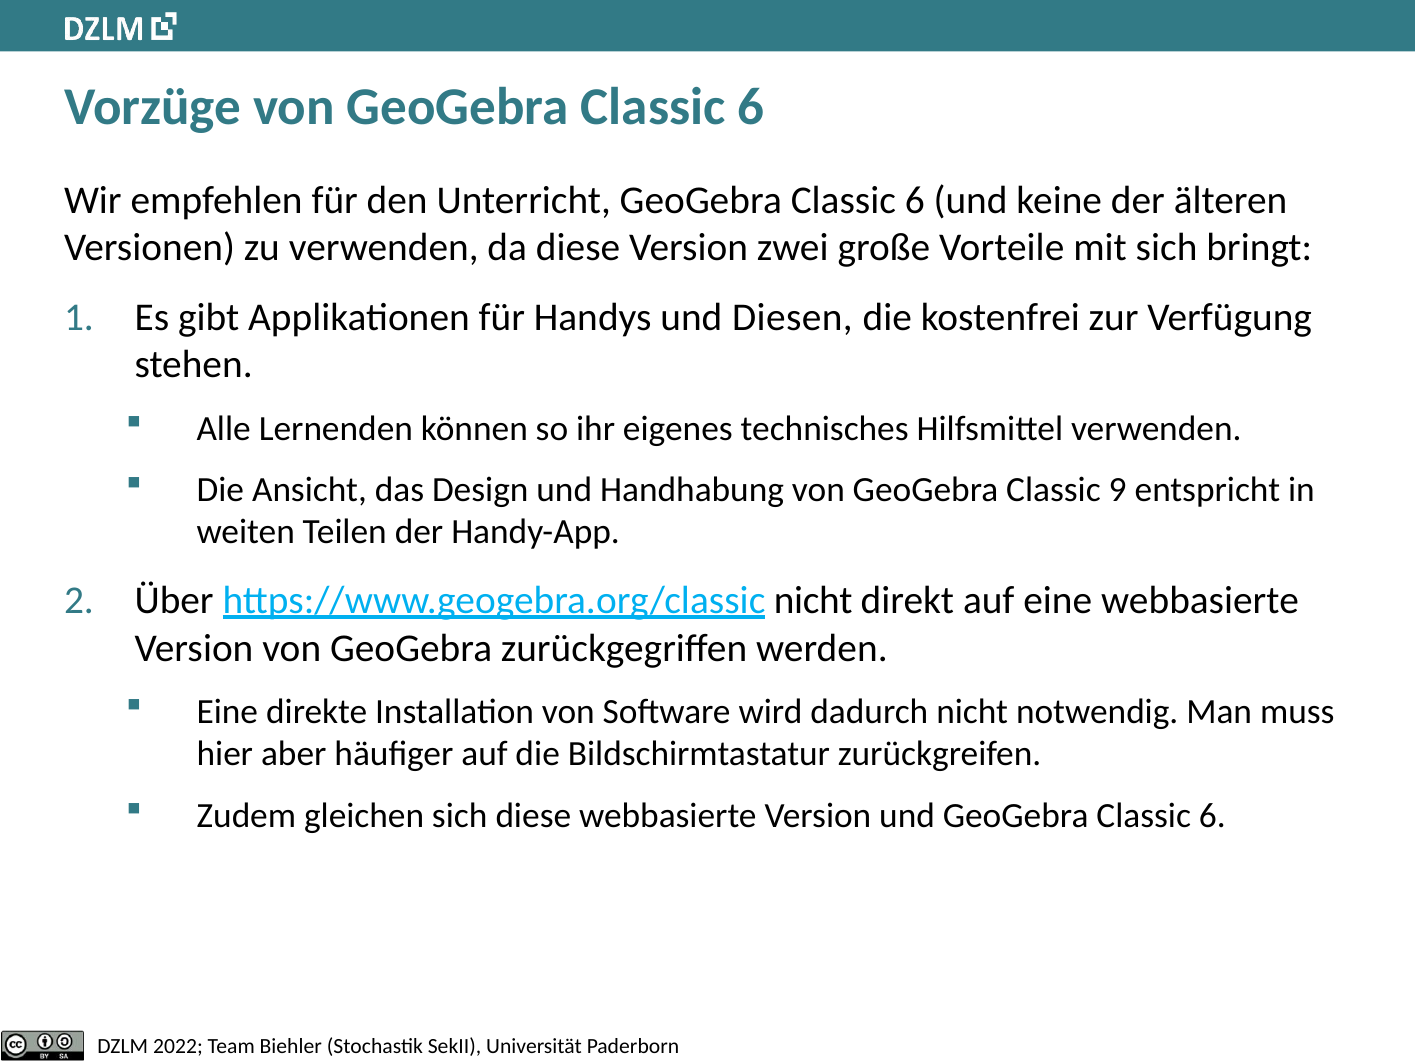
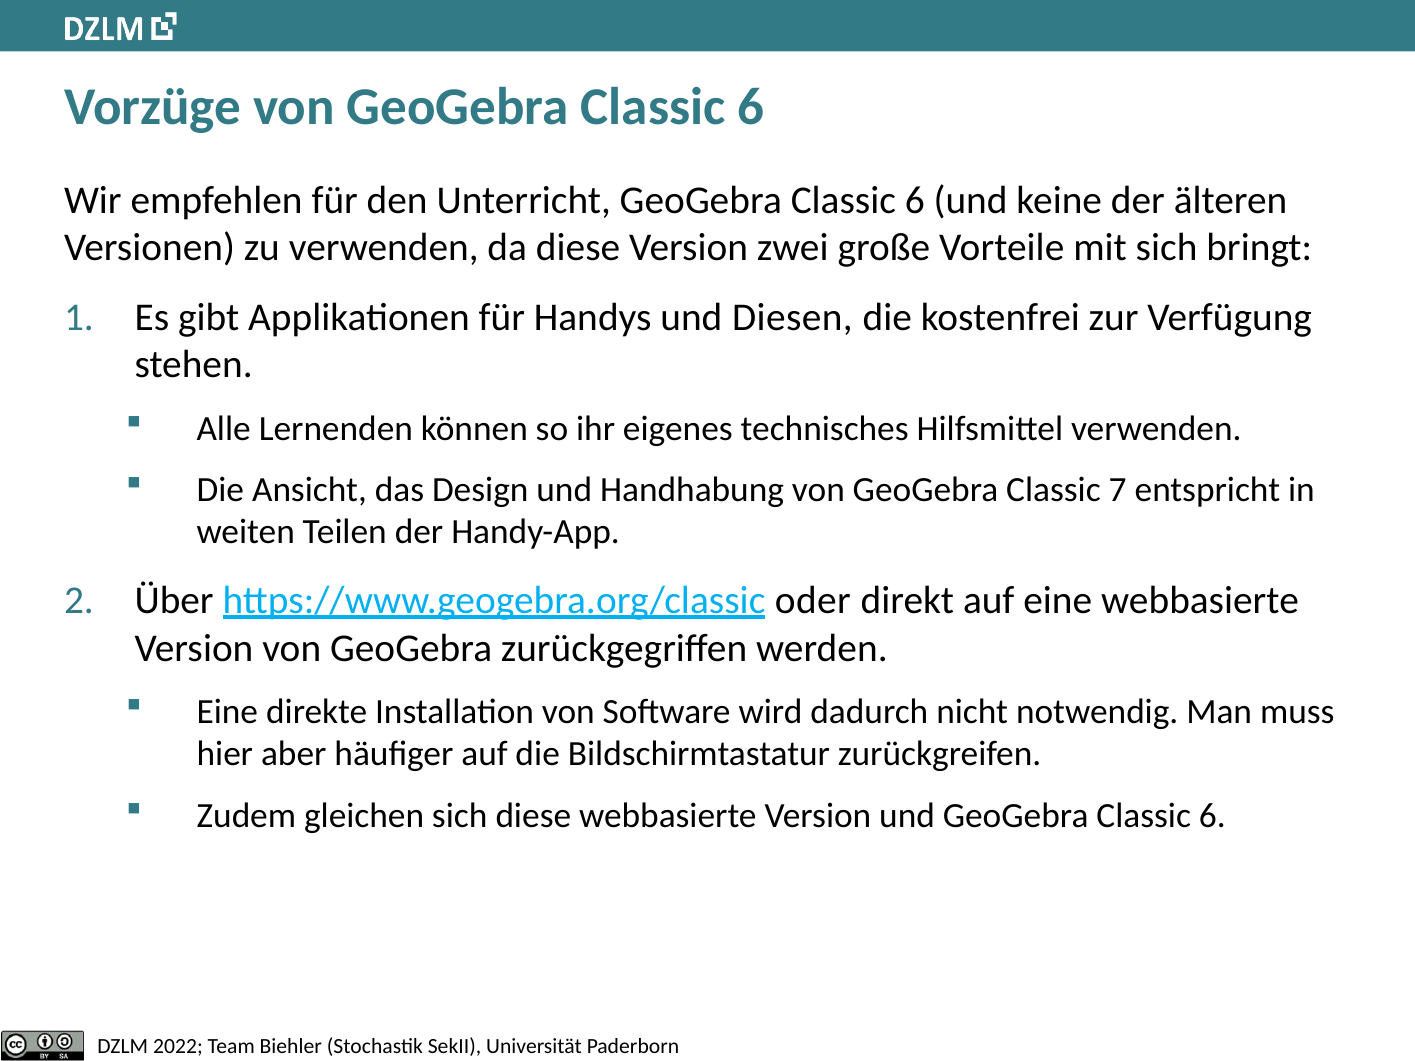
9: 9 -> 7
https://www.geogebra.org/classic nicht: nicht -> oder
